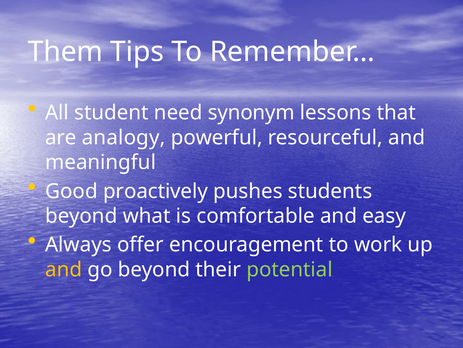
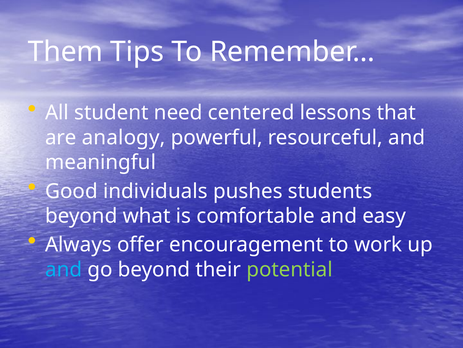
synonym: synonym -> centered
proactively: proactively -> individuals
and at (64, 269) colour: yellow -> light blue
